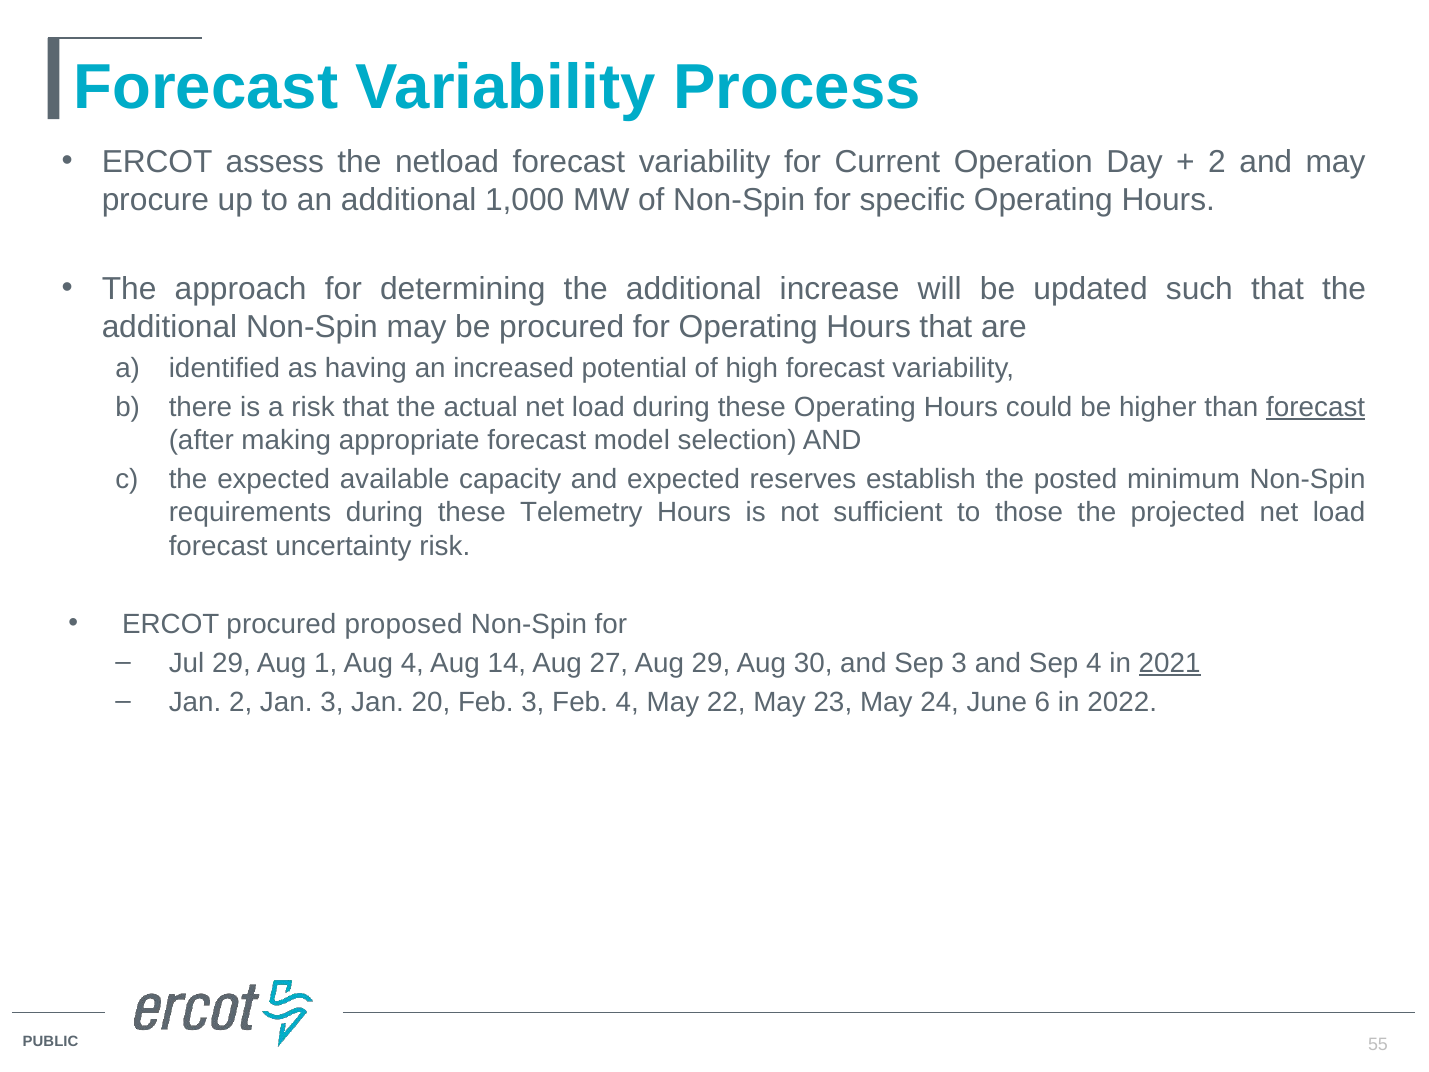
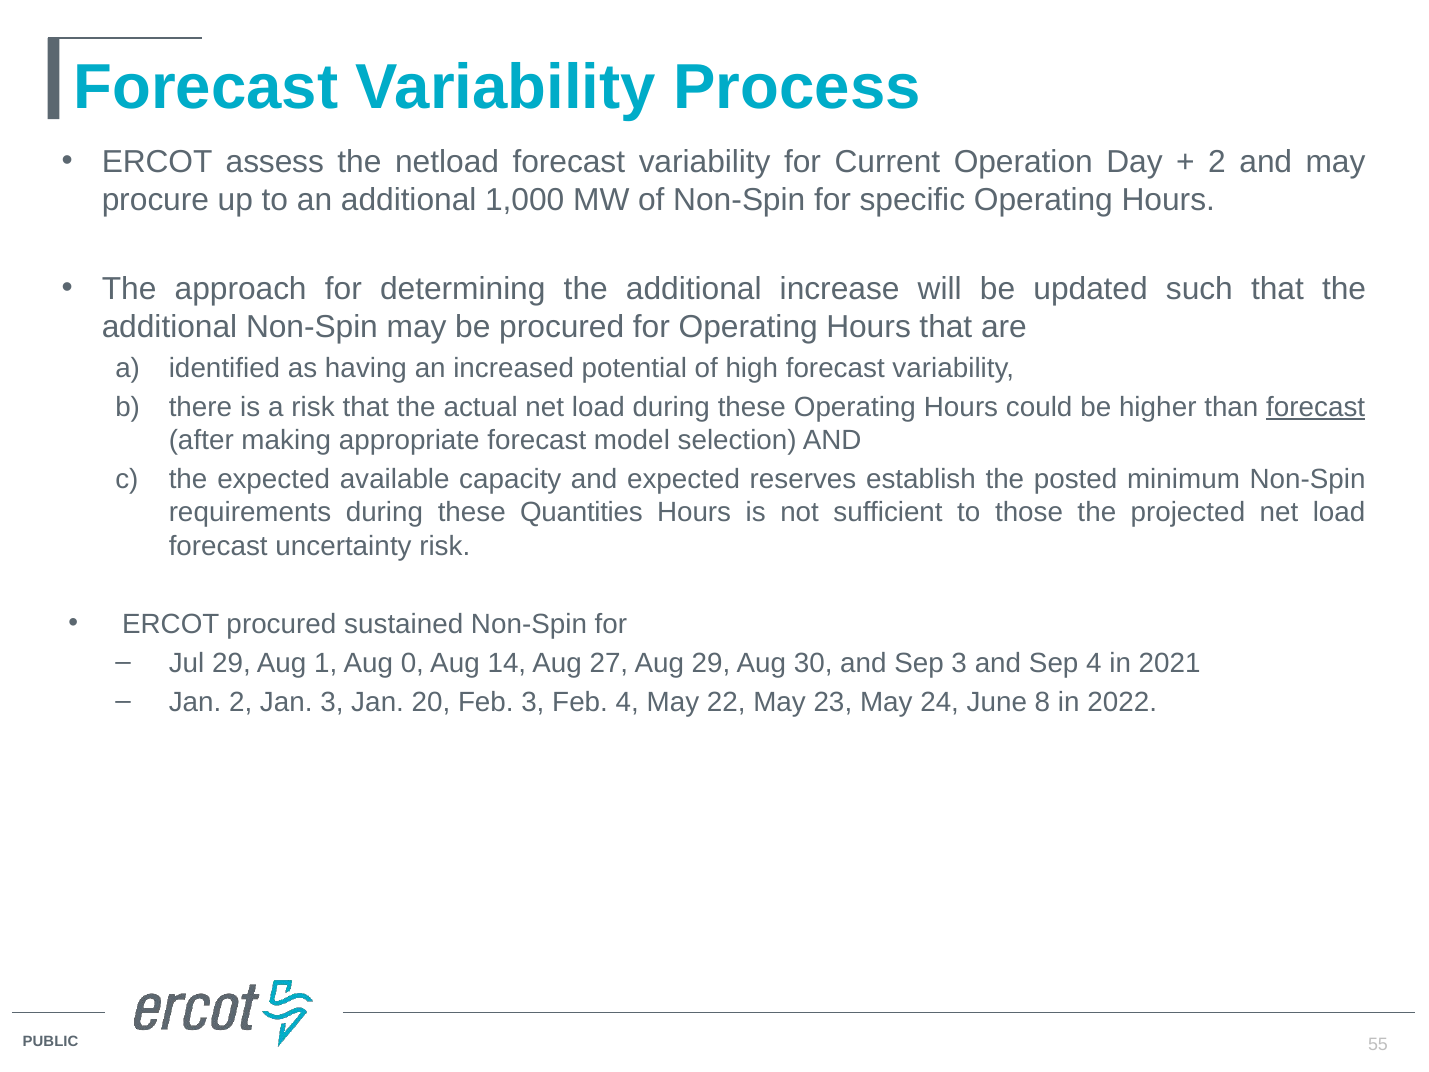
Telemetry: Telemetry -> Quantities
proposed: proposed -> sustained
Aug 4: 4 -> 0
2021 underline: present -> none
6: 6 -> 8
